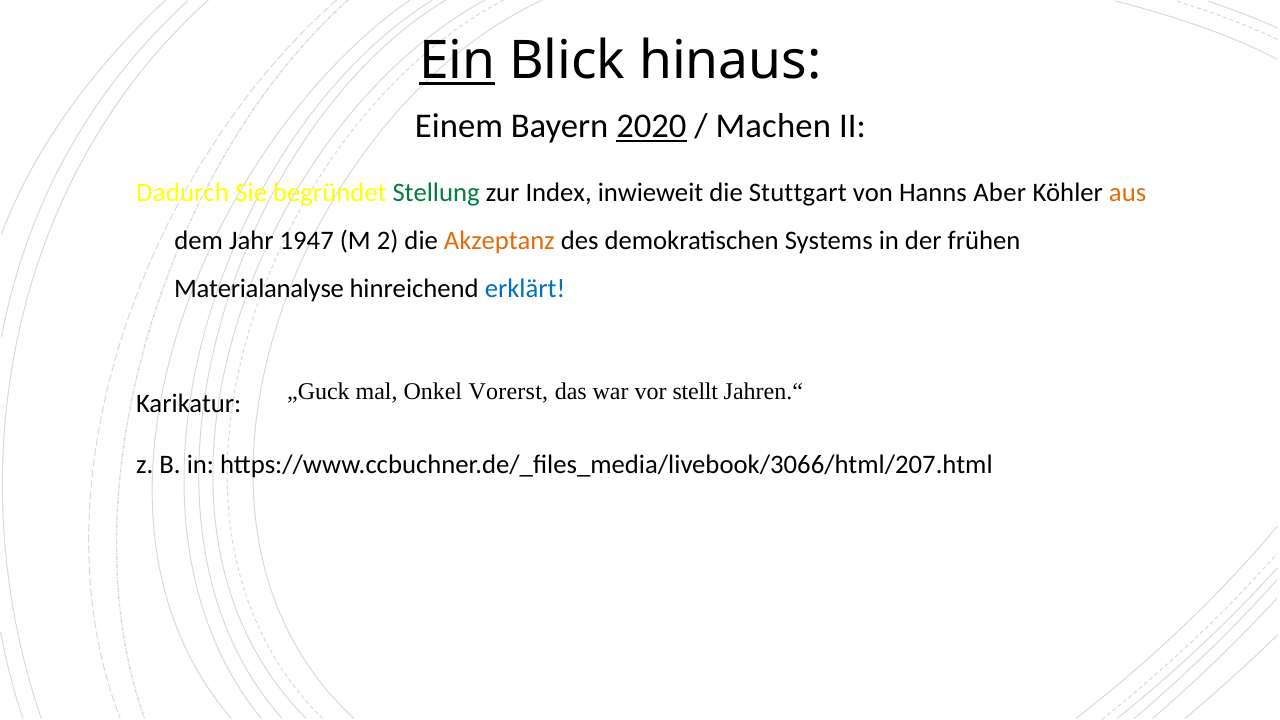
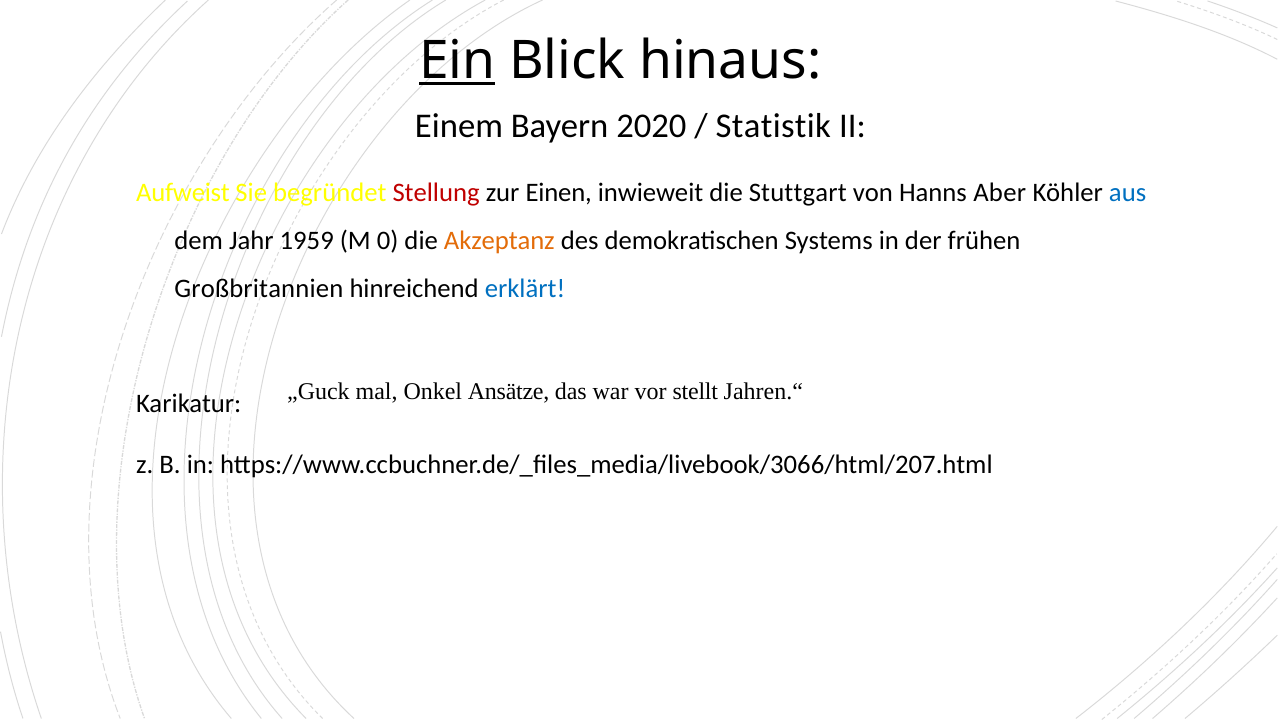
2020 underline: present -> none
Machen: Machen -> Statistik
Dadurch: Dadurch -> Aufweist
Stellung colour: green -> red
Index: Index -> Einen
aus colour: orange -> blue
1947: 1947 -> 1959
2: 2 -> 0
Materialanalyse: Materialanalyse -> Großbritannien
Vorerst: Vorerst -> Ansätze
